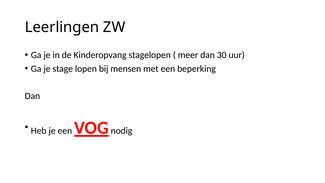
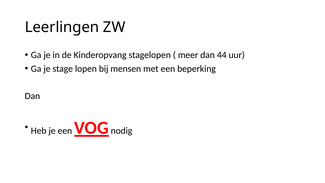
30: 30 -> 44
